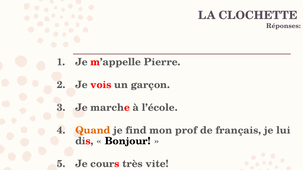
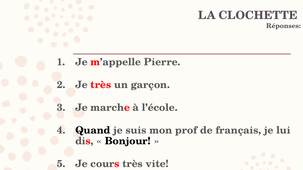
Je vois: vois -> très
Quand colour: orange -> black
find: find -> suis
